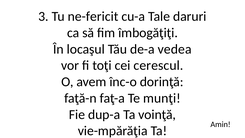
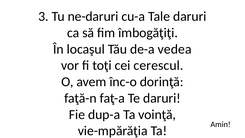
ne-fericit: ne-fericit -> ne-daruri
Te munţi: munţi -> daruri
